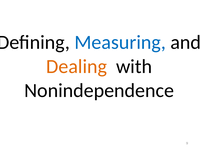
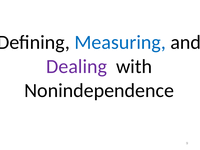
Dealing colour: orange -> purple
